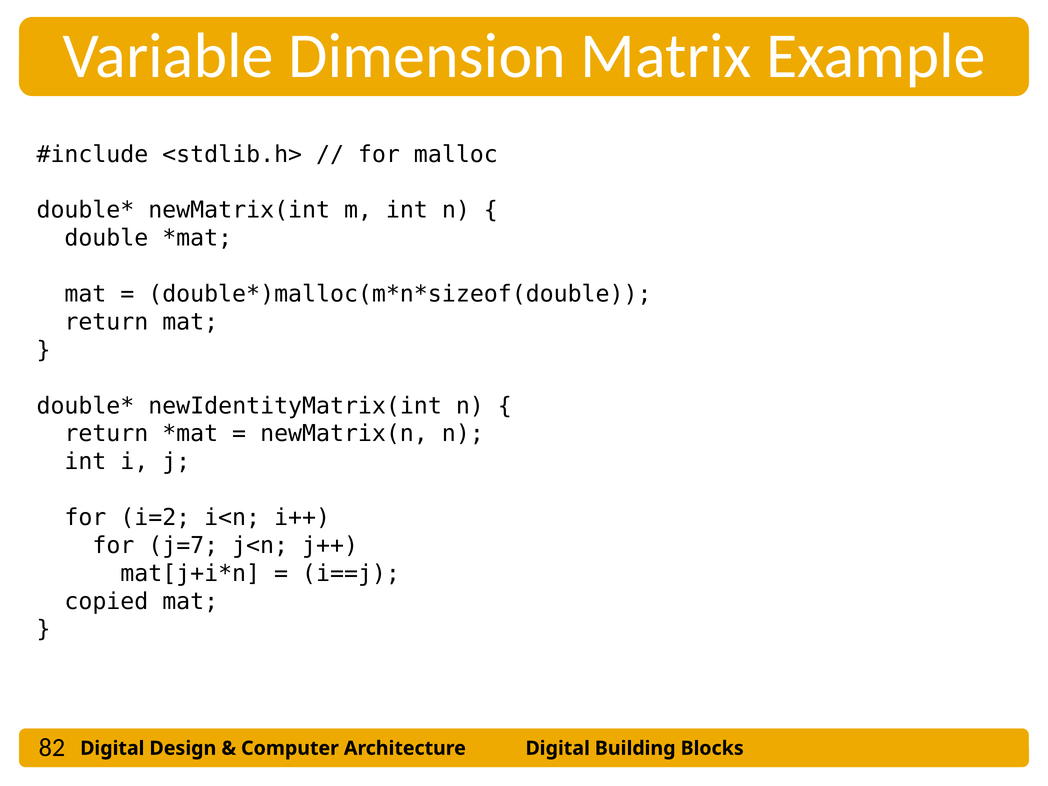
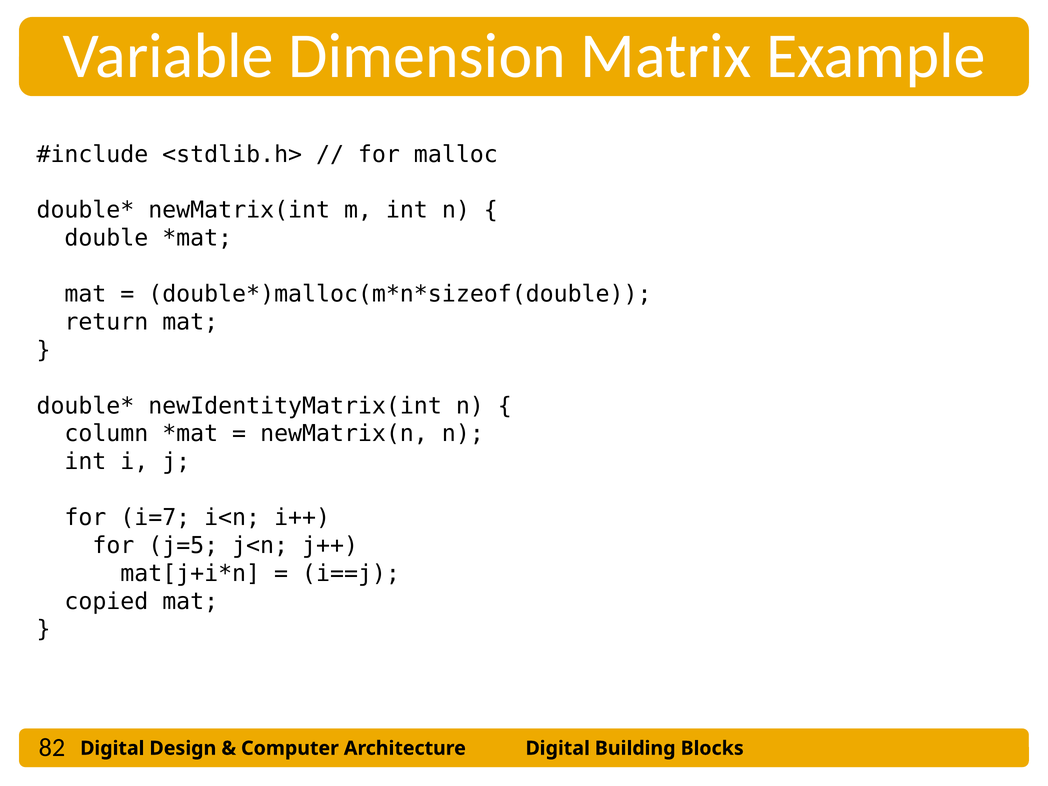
return at (106, 434): return -> column
i=2: i=2 -> i=7
j=7: j=7 -> j=5
